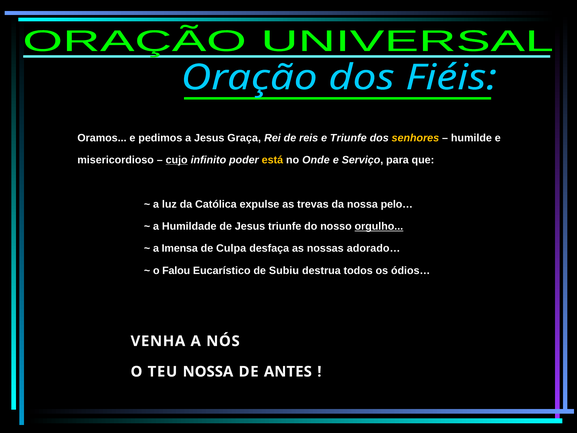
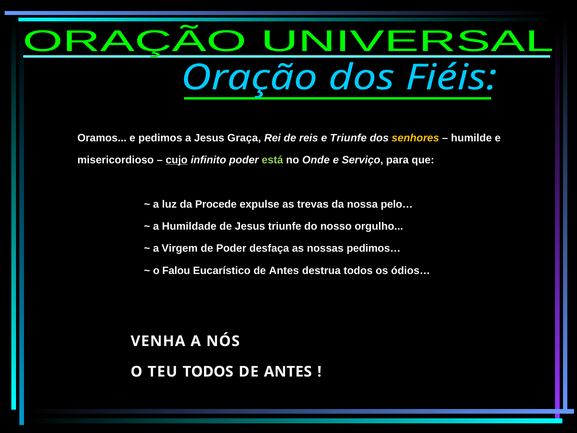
está colour: yellow -> light green
Católica: Católica -> Procede
orgulho underline: present -> none
Imensa: Imensa -> Virgem
de Culpa: Culpa -> Poder
adorado…: adorado… -> pedimos…
Eucarístico de Subiu: Subiu -> Antes
TEU NOSSA: NOSSA -> TODOS
